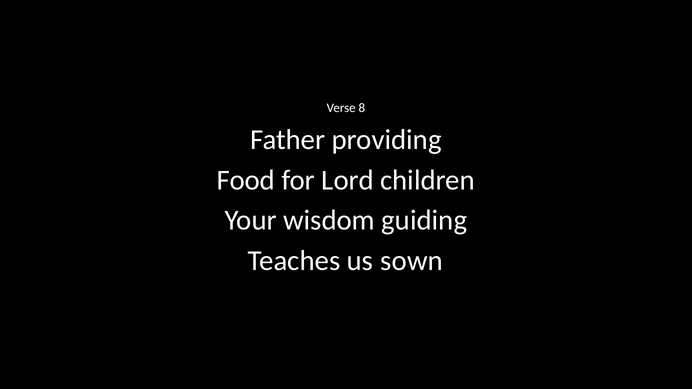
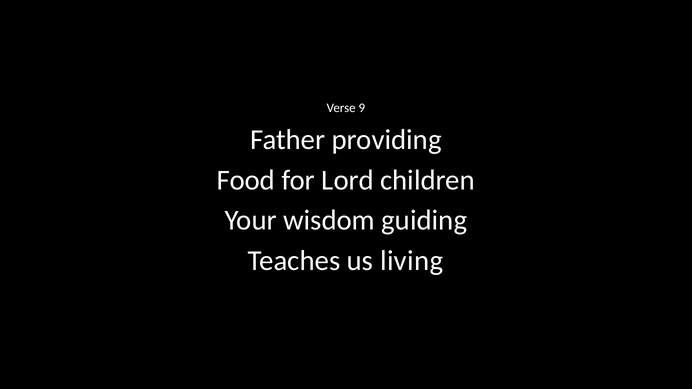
8: 8 -> 9
sown: sown -> living
